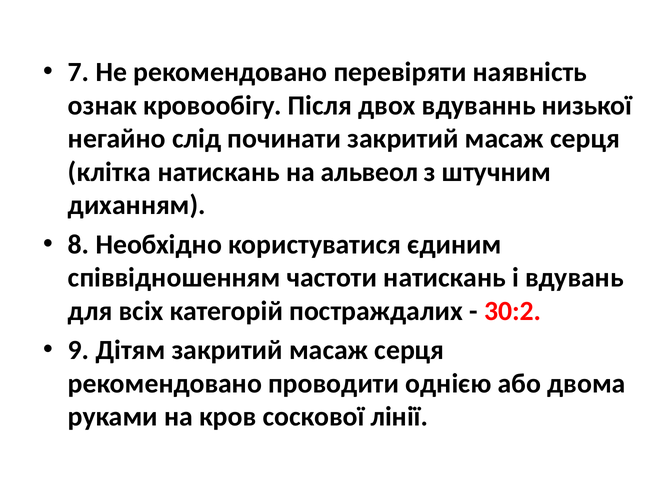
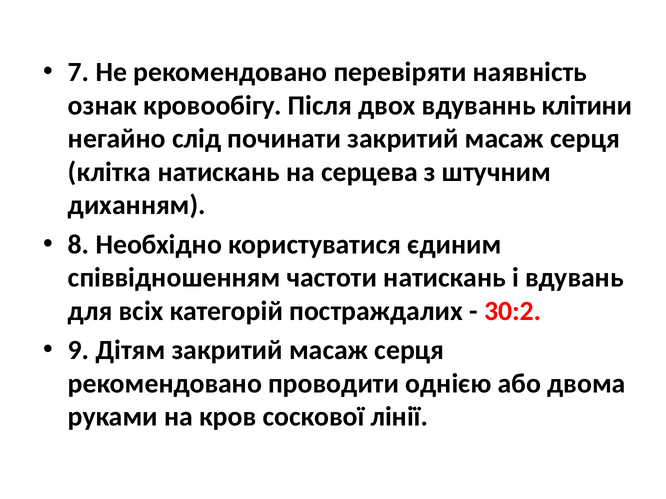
низької: низької -> клітини
альвеол: альвеол -> серцева
